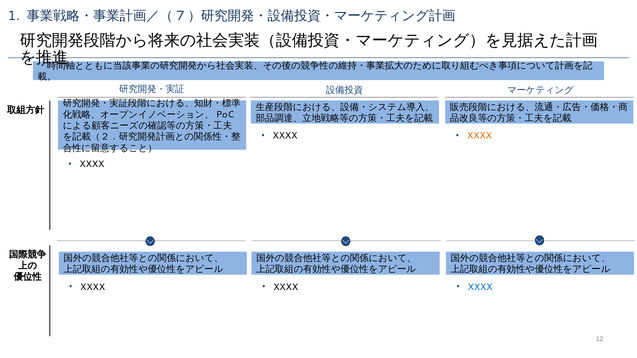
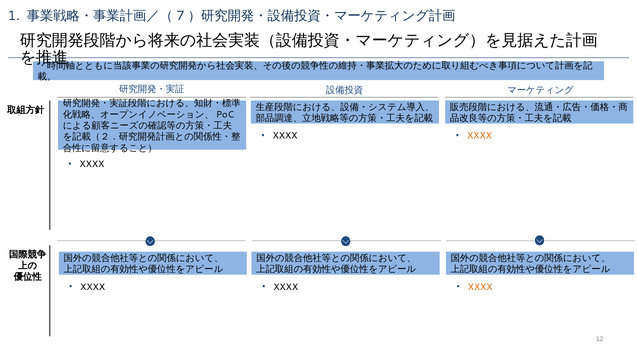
XXXX at (480, 287) colour: blue -> orange
